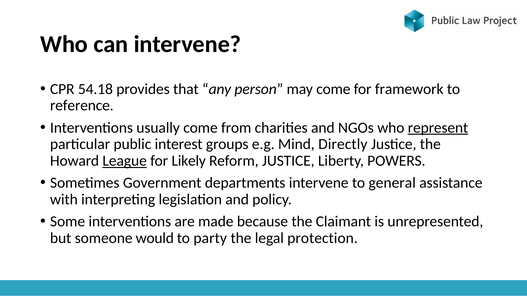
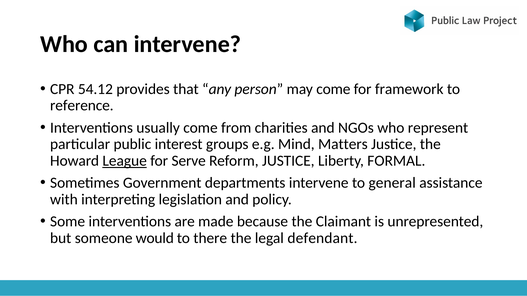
54.18: 54.18 -> 54.12
represent underline: present -> none
Directly: Directly -> Matters
Likely: Likely -> Serve
POWERS: POWERS -> FORMAL
party: party -> there
protection: protection -> defendant
